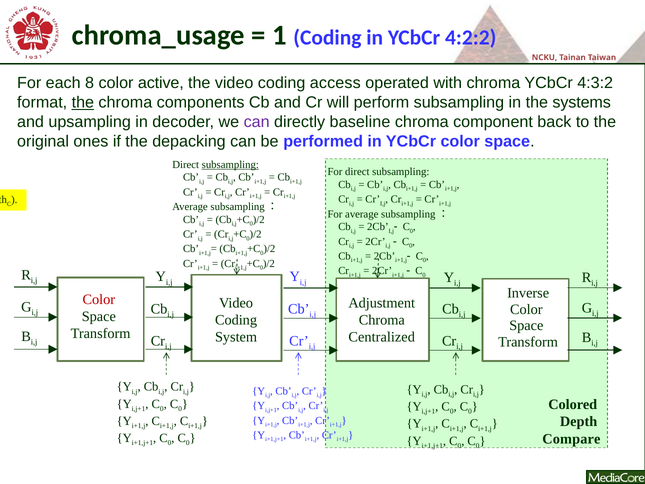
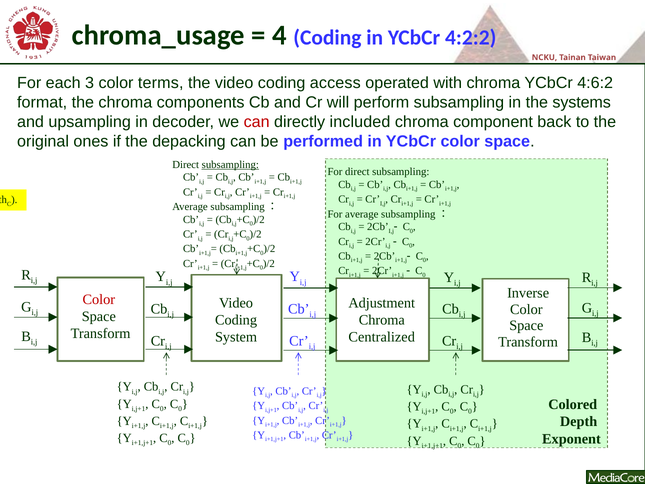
1 at (279, 35): 1 -> 4
8: 8 -> 3
active: active -> terms
4:3:2: 4:3:2 -> 4:6:2
the at (83, 102) underline: present -> none
can at (257, 122) colour: purple -> red
baseline: baseline -> included
Compare: Compare -> Exponent
